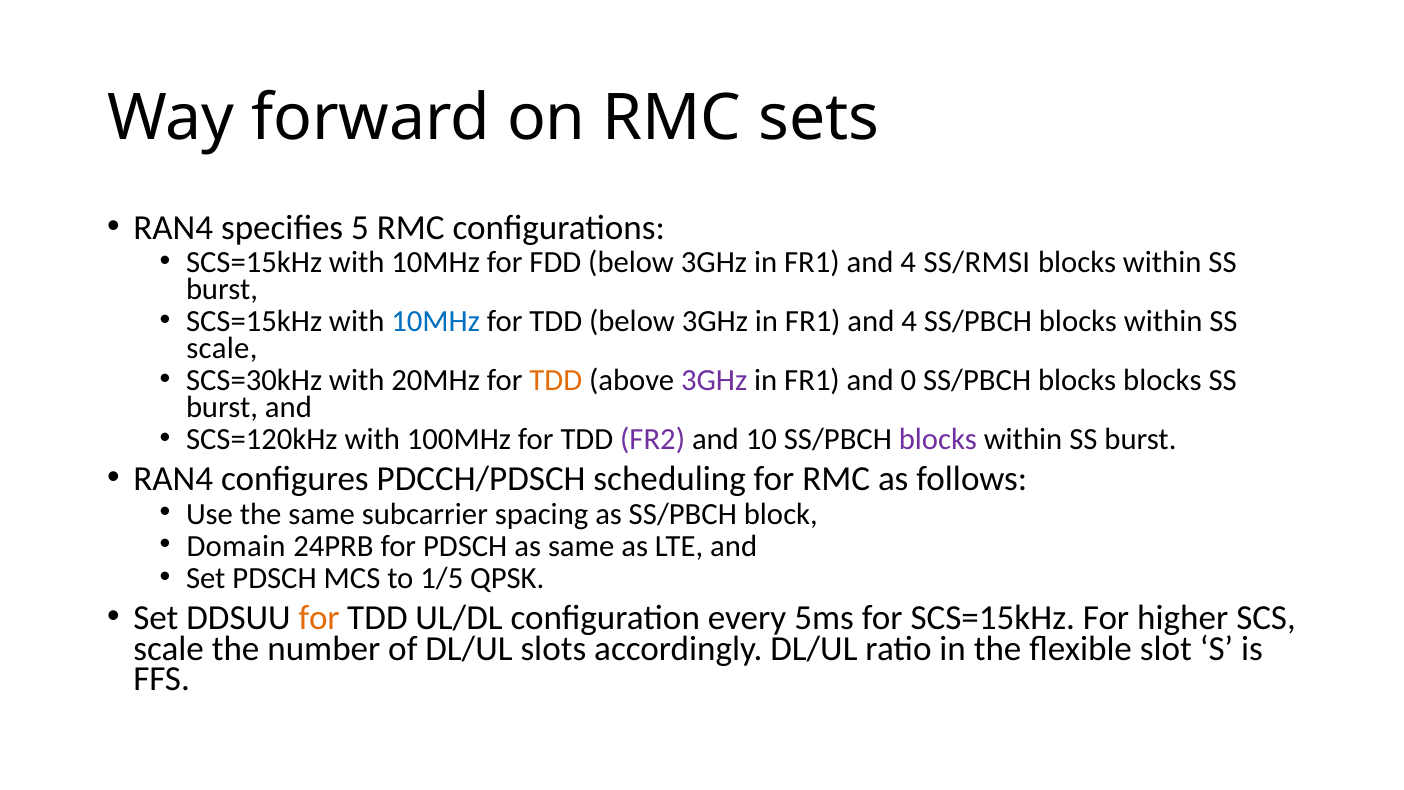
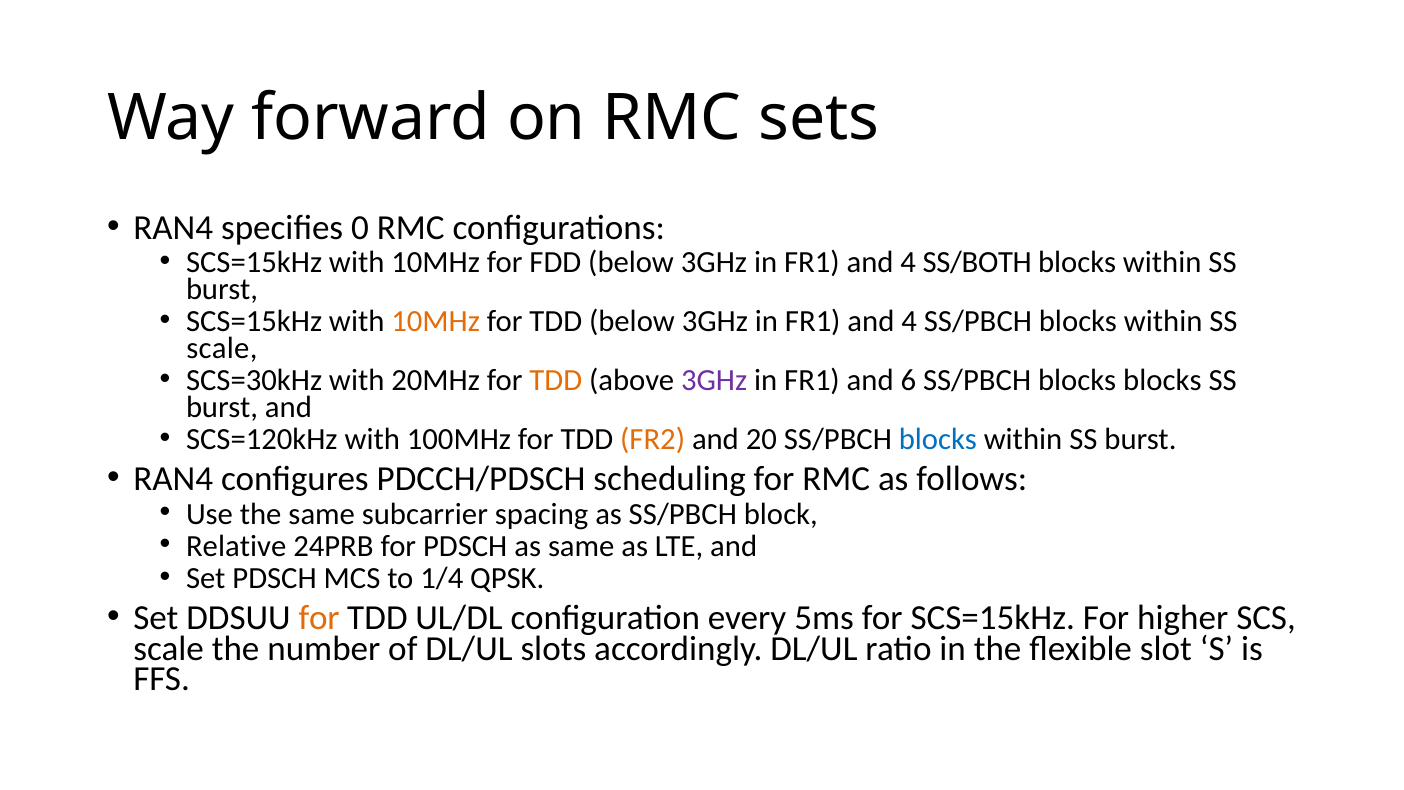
5: 5 -> 0
SS/RMSI: SS/RMSI -> SS/BOTH
10MHz at (436, 322) colour: blue -> orange
0: 0 -> 6
FR2 colour: purple -> orange
10: 10 -> 20
blocks at (938, 439) colour: purple -> blue
Domain: Domain -> Relative
1/5: 1/5 -> 1/4
